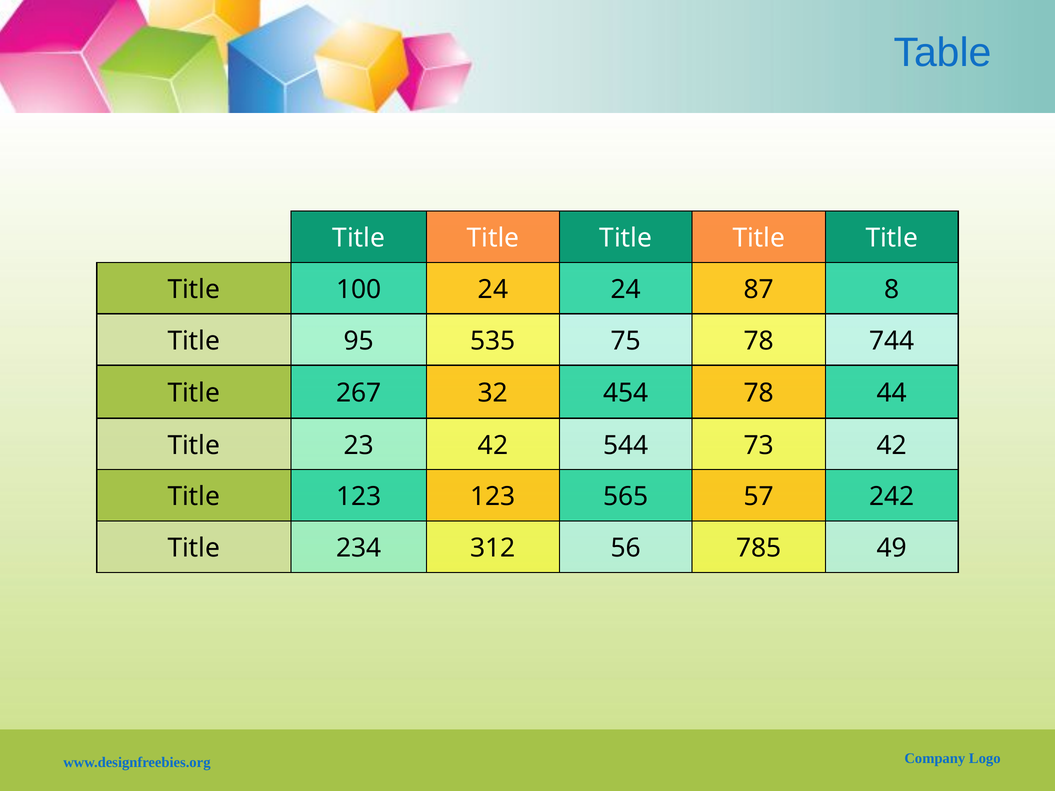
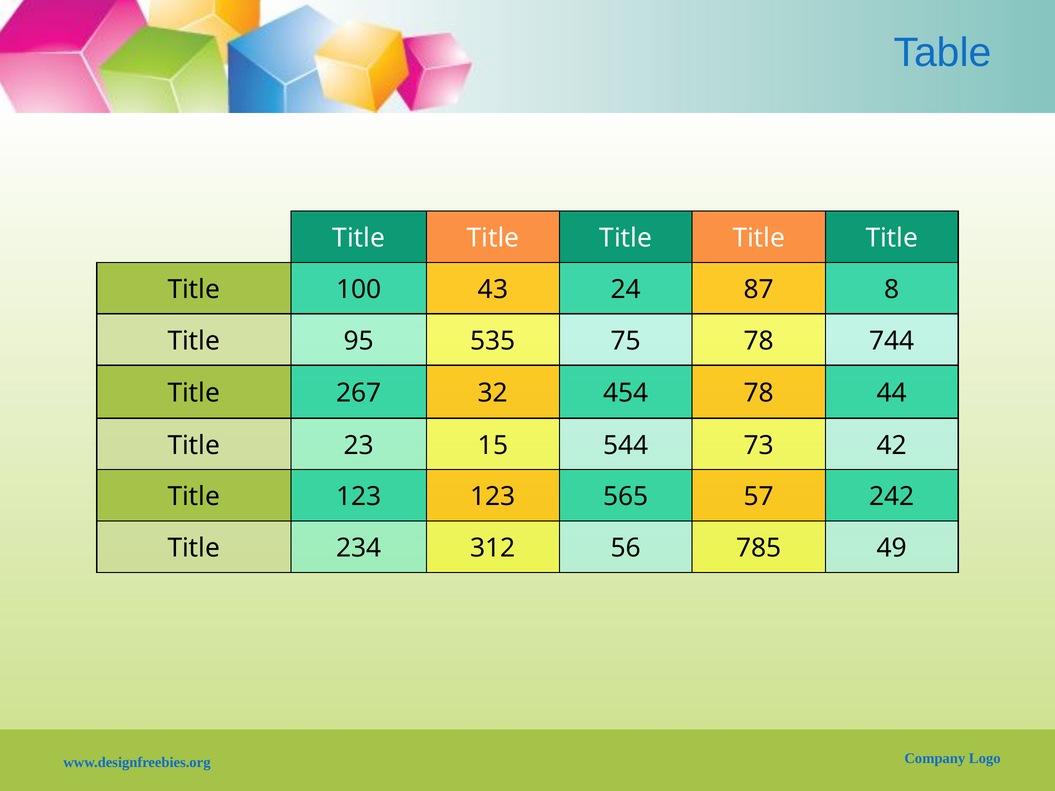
100 24: 24 -> 43
23 42: 42 -> 15
